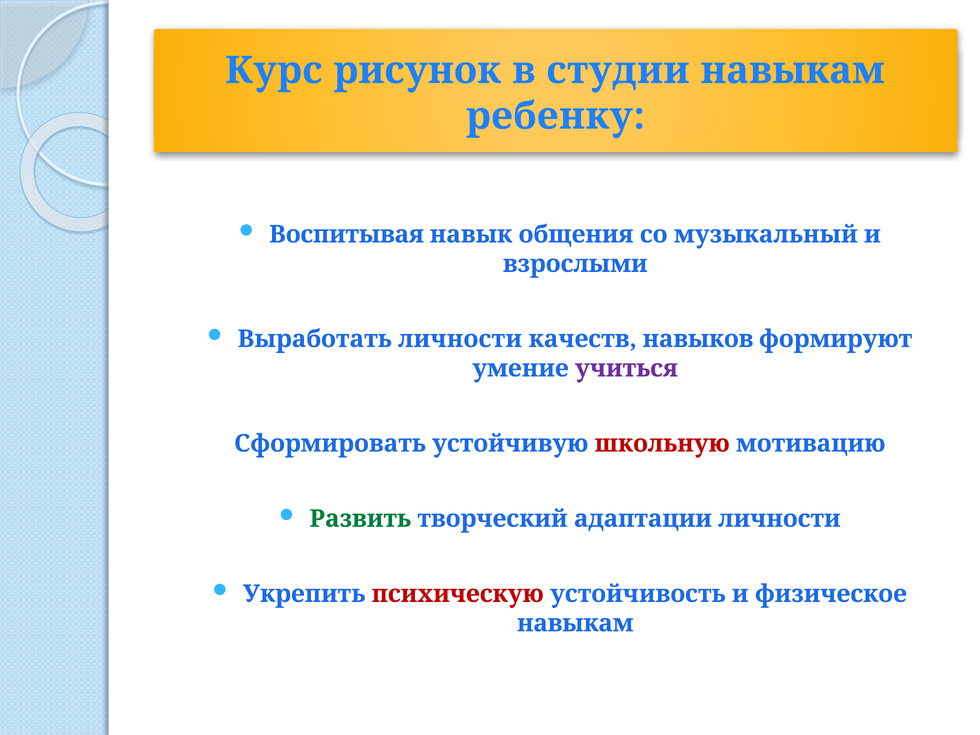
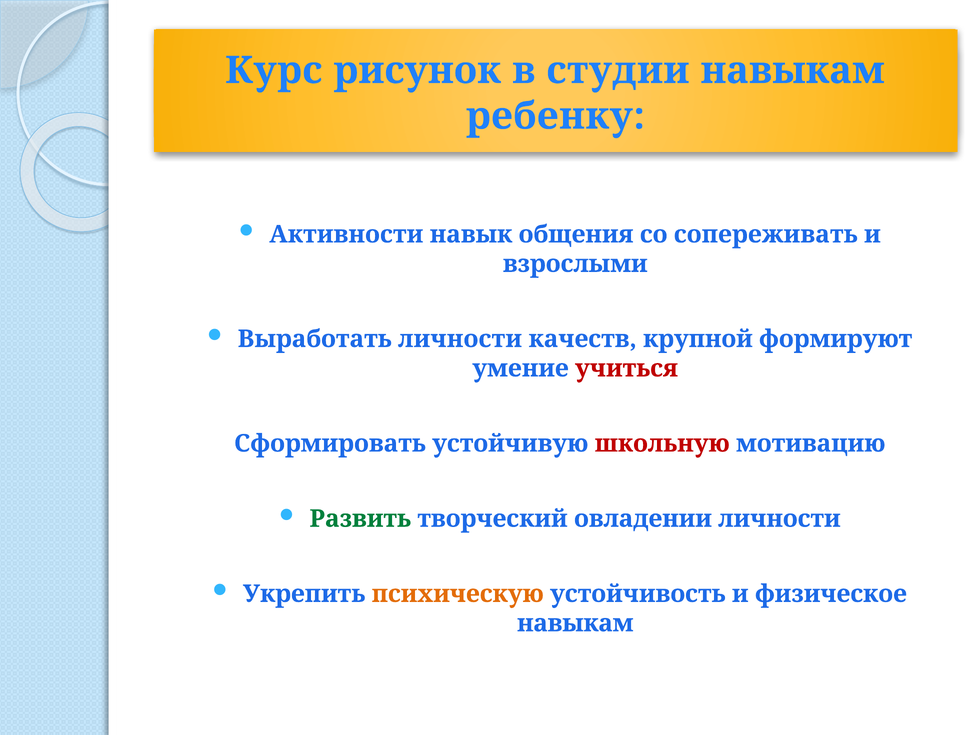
Воспитывая: Воспитывая -> Активности
музыкальный: музыкальный -> сопереживать
навыков: навыков -> крупной
учиться colour: purple -> red
адаптации: адаптации -> овладении
психическую colour: red -> orange
